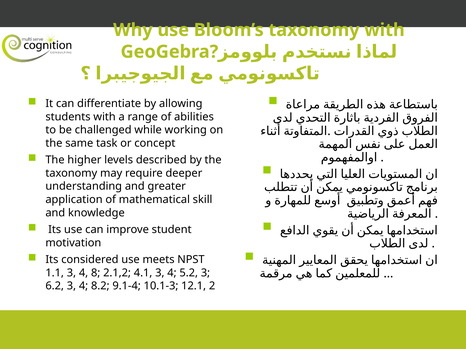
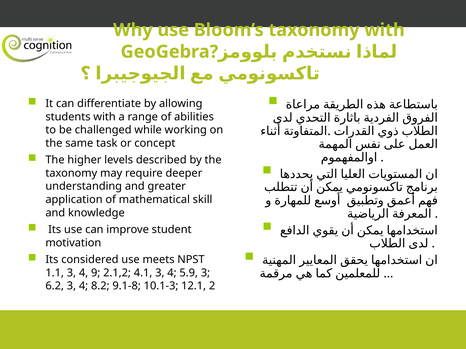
8: 8 -> 9
5.2: 5.2 -> 5.9
9.1-4: 9.1-4 -> 9.1-8
